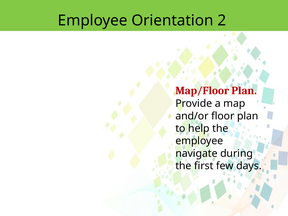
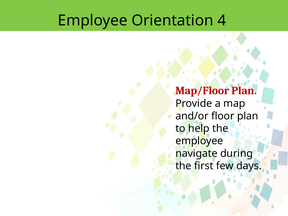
2: 2 -> 4
